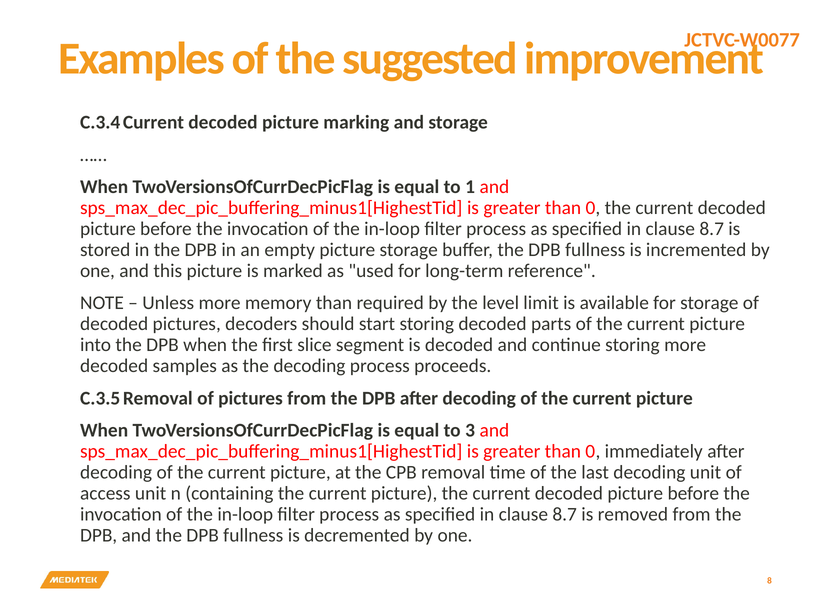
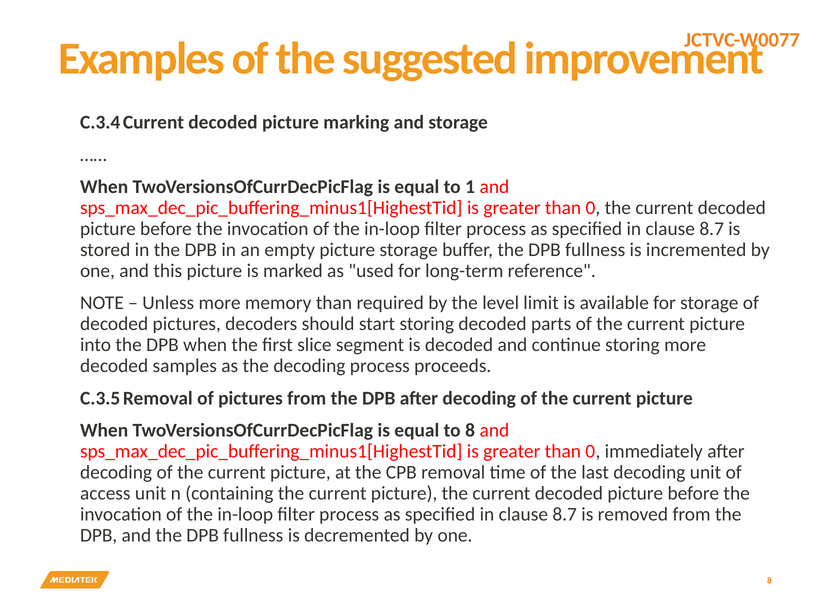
to 3: 3 -> 8
